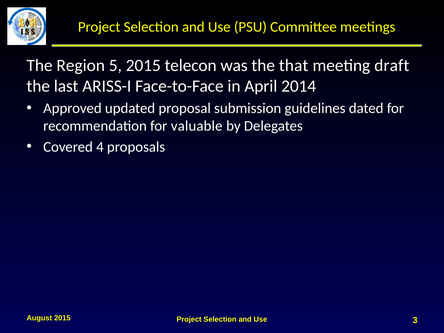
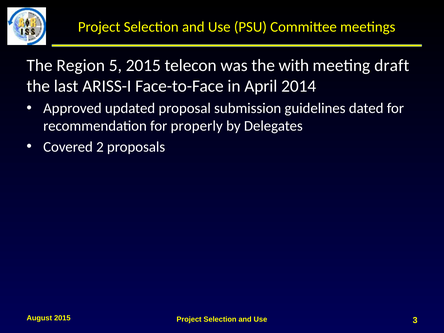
that: that -> with
valuable: valuable -> properly
4: 4 -> 2
